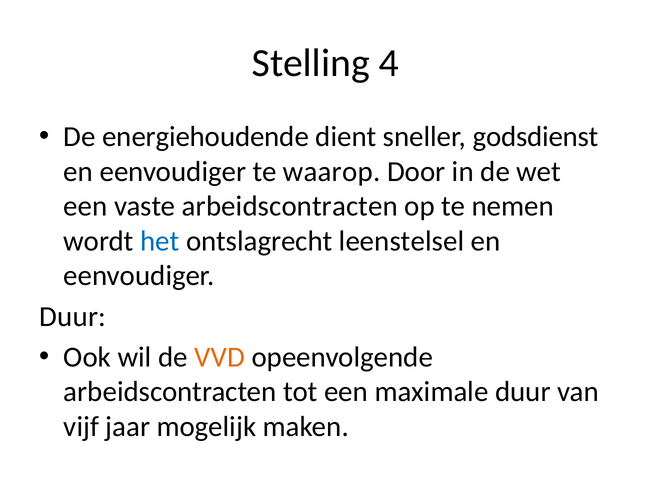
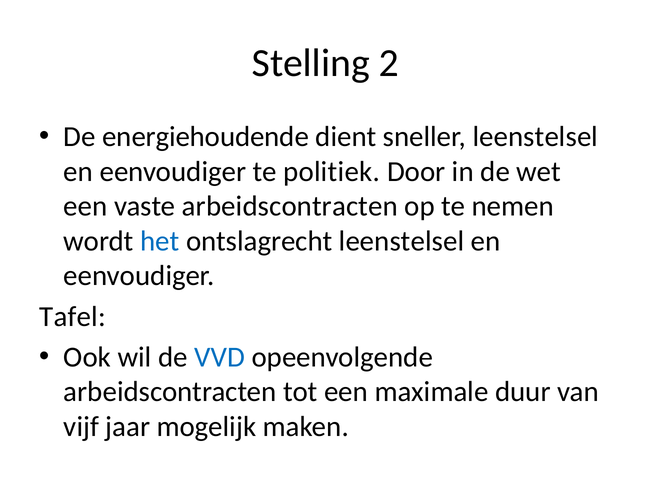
4: 4 -> 2
sneller godsdienst: godsdienst -> leenstelsel
waarop: waarop -> politiek
Duur at (73, 316): Duur -> Tafel
VVD colour: orange -> blue
